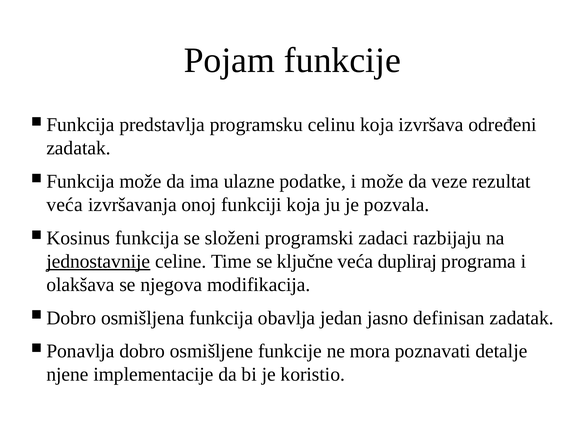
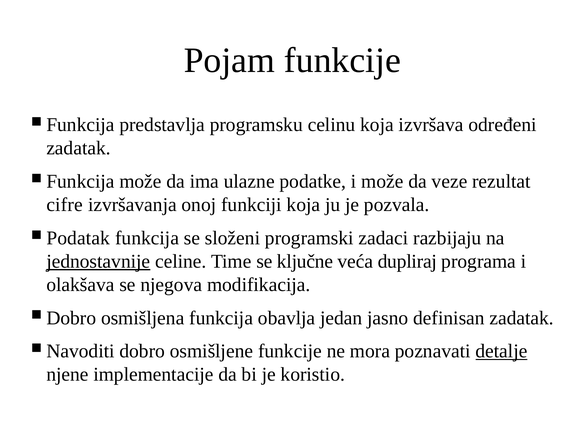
veća at (65, 205): veća -> cifre
Kosinus: Kosinus -> Podatak
Ponavlja: Ponavlja -> Navoditi
detalje underline: none -> present
